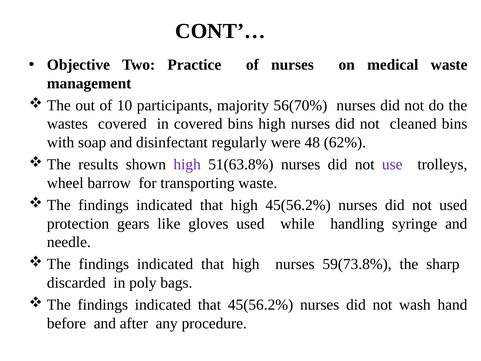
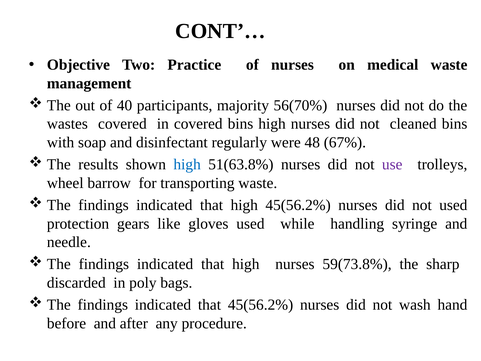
10: 10 -> 40
62%: 62% -> 67%
high at (187, 164) colour: purple -> blue
